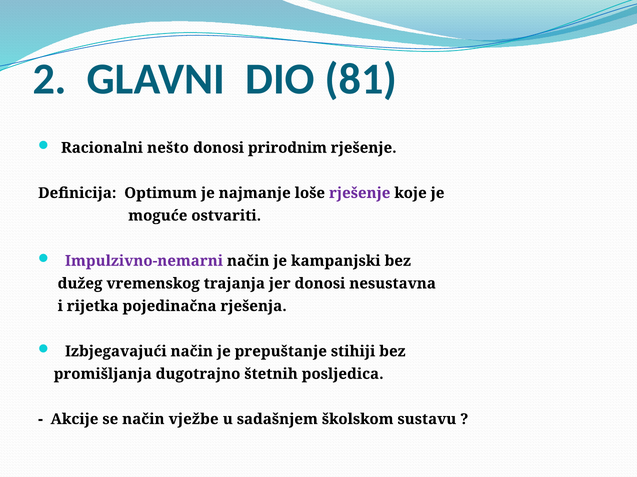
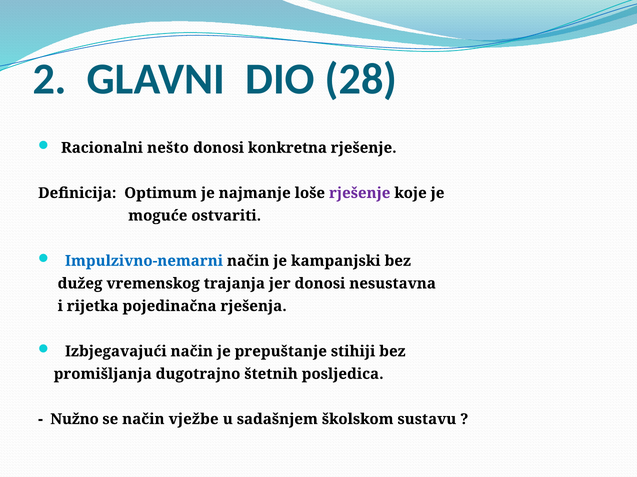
81: 81 -> 28
prirodnim: prirodnim -> konkretna
Impulzivno-nemarni colour: purple -> blue
Akcije: Akcije -> Nužno
